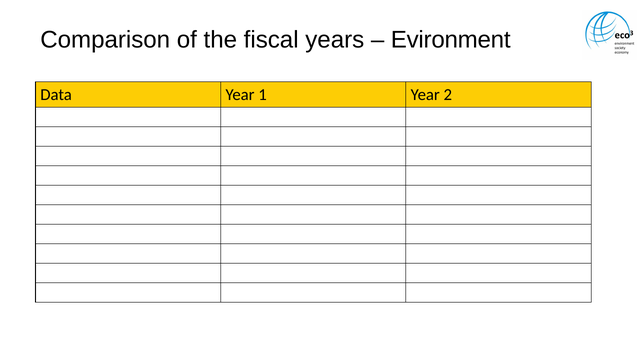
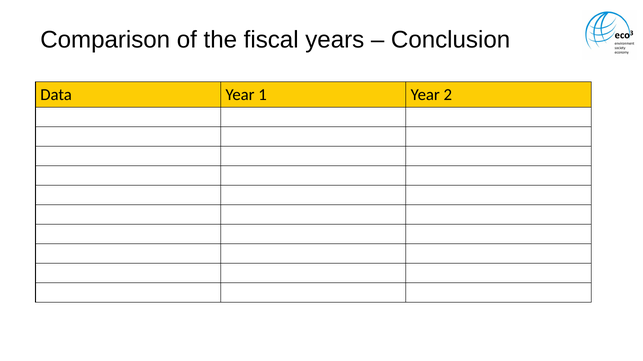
Evironment: Evironment -> Conclusion
